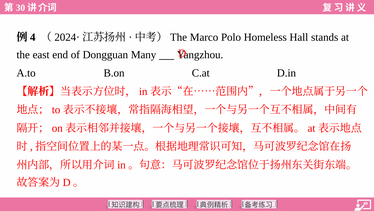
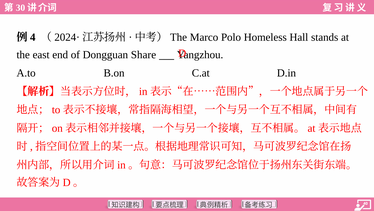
Many: Many -> Share
